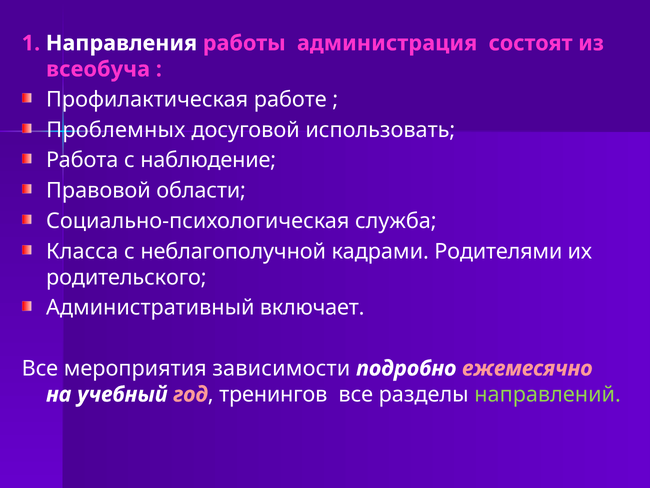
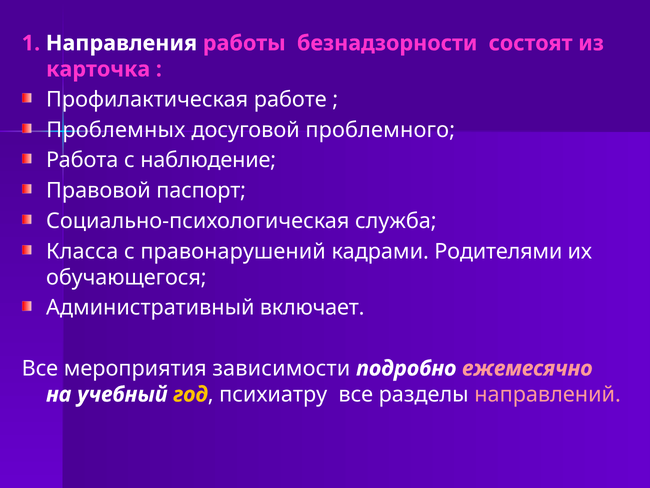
администрация: администрация -> безнадзорности
всеобуча: всеобуча -> карточка
использовать: использовать -> проблемного
области: области -> паспорт
неблагополучной: неблагополучной -> правонарушений
родительского: родительского -> обучающегося
год colour: pink -> yellow
тренингов: тренингов -> психиатру
направлений colour: light green -> pink
